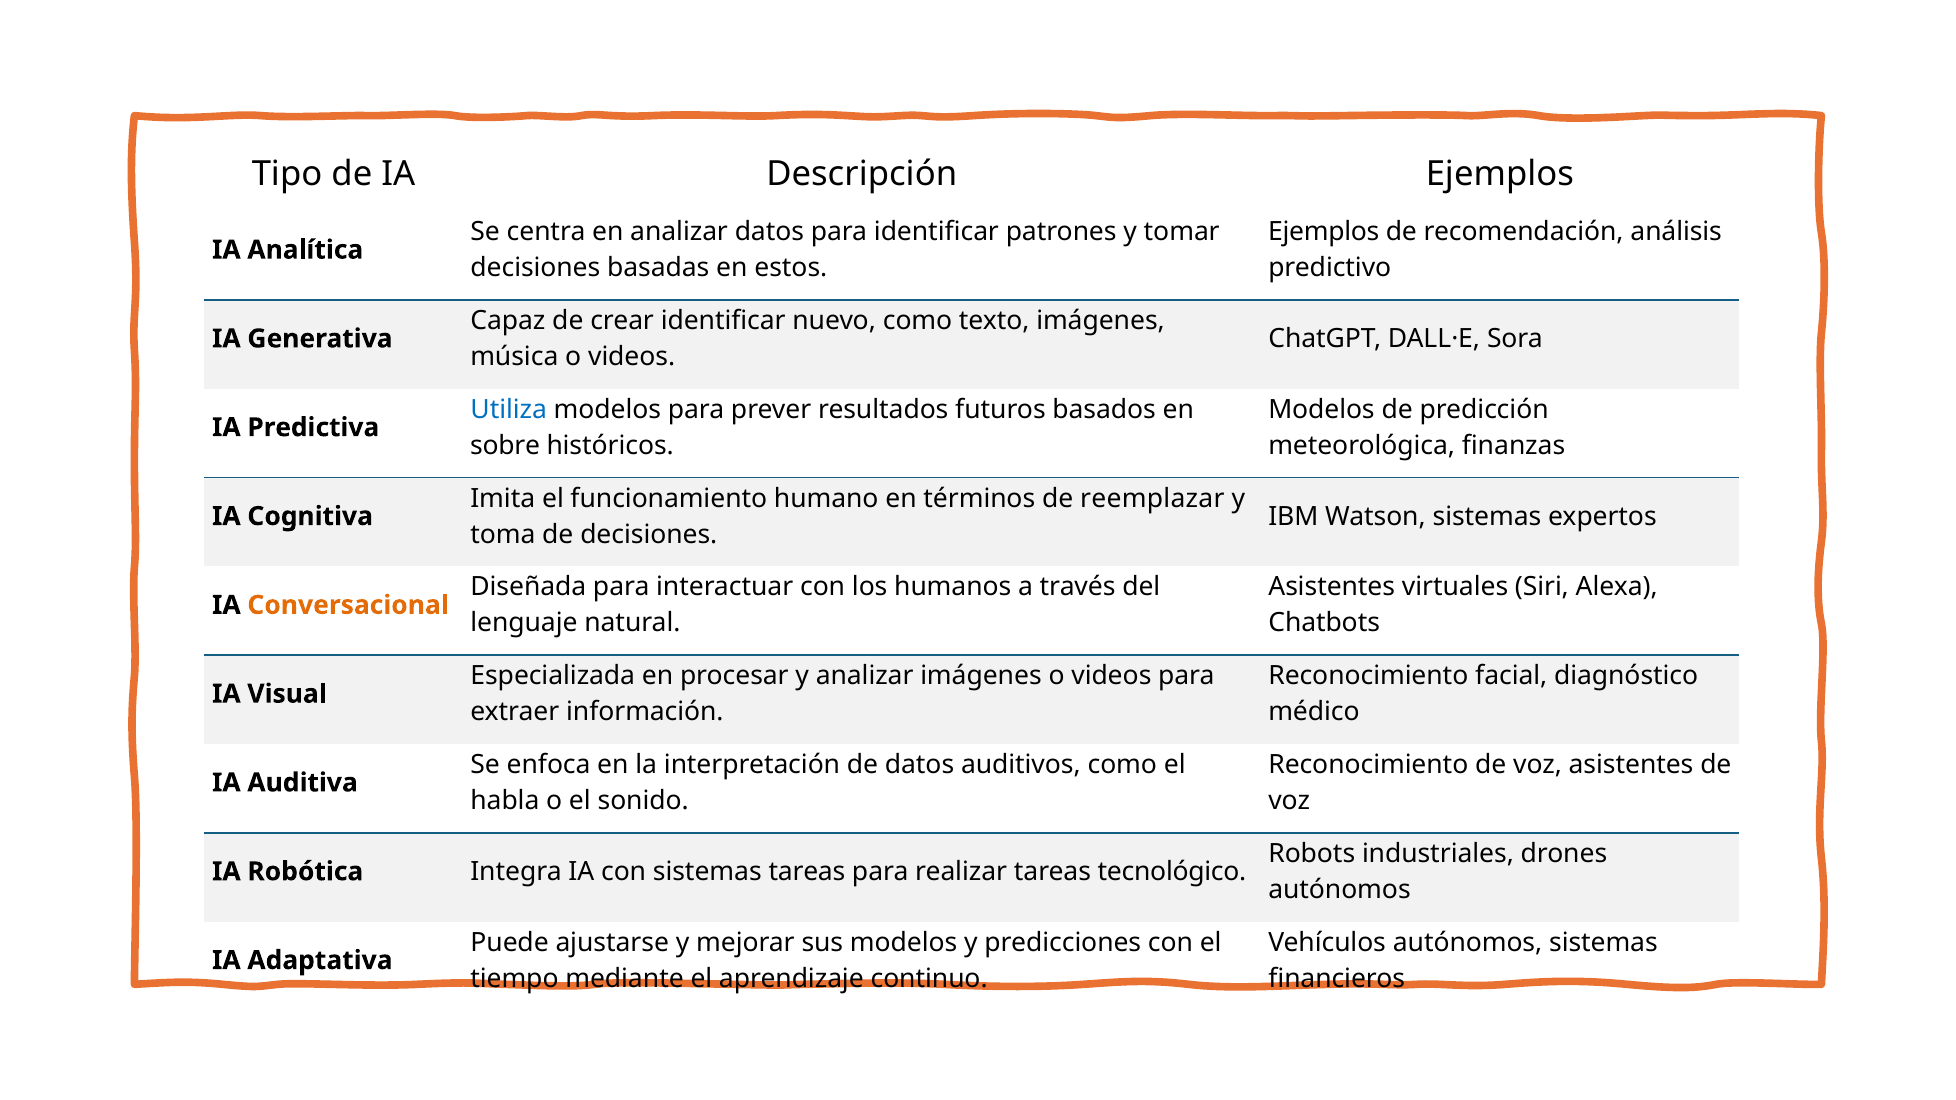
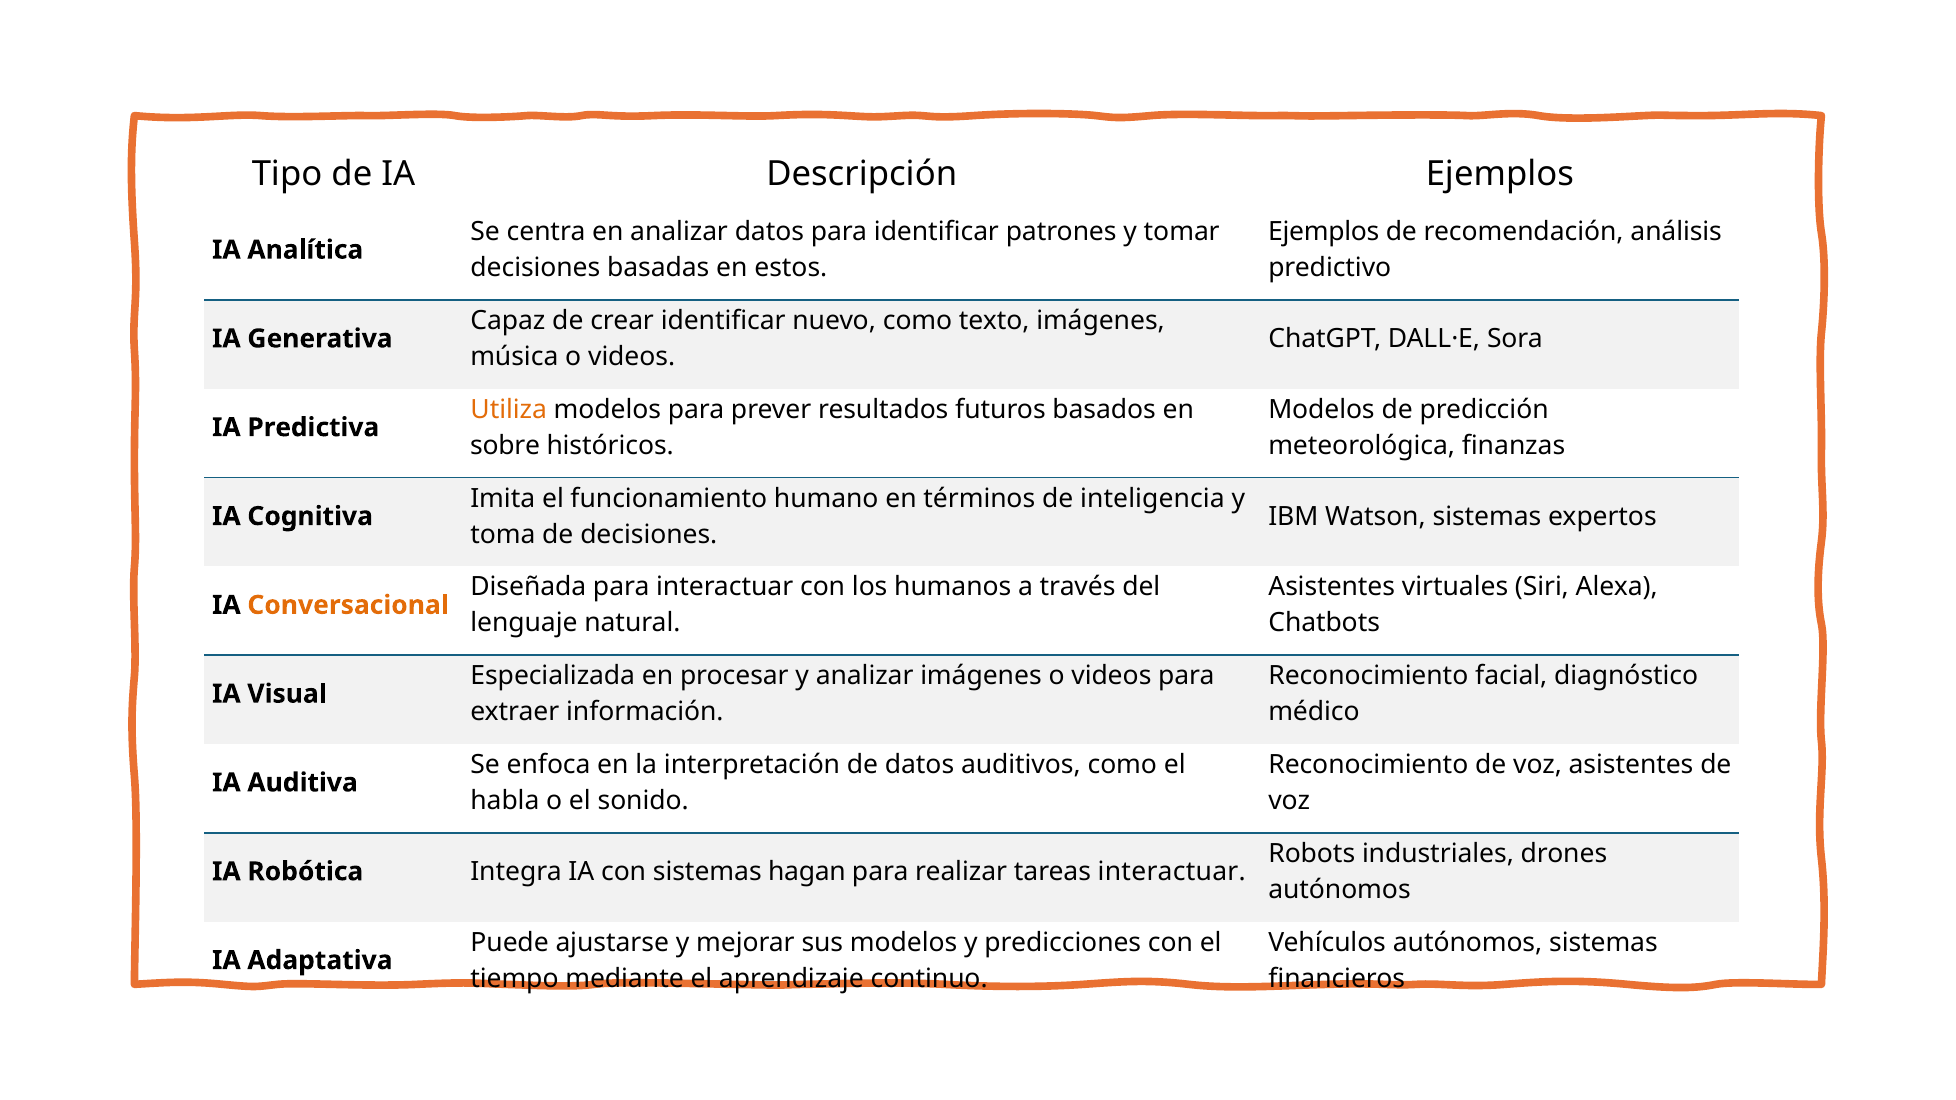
Utiliza colour: blue -> orange
reemplazar: reemplazar -> inteligencia
sistemas tareas: tareas -> hagan
tareas tecnológico: tecnológico -> interactuar
